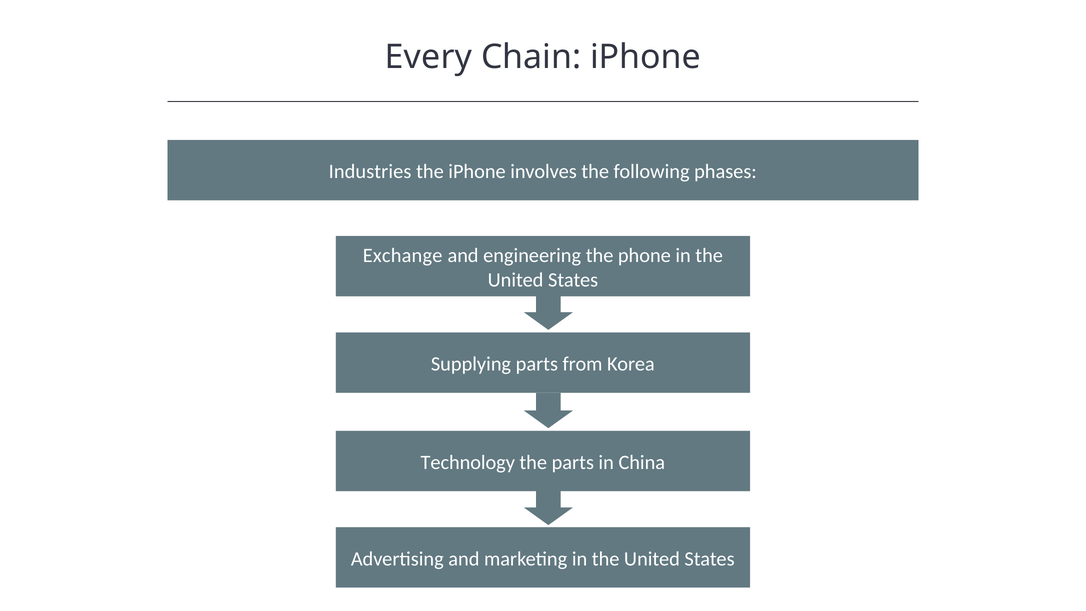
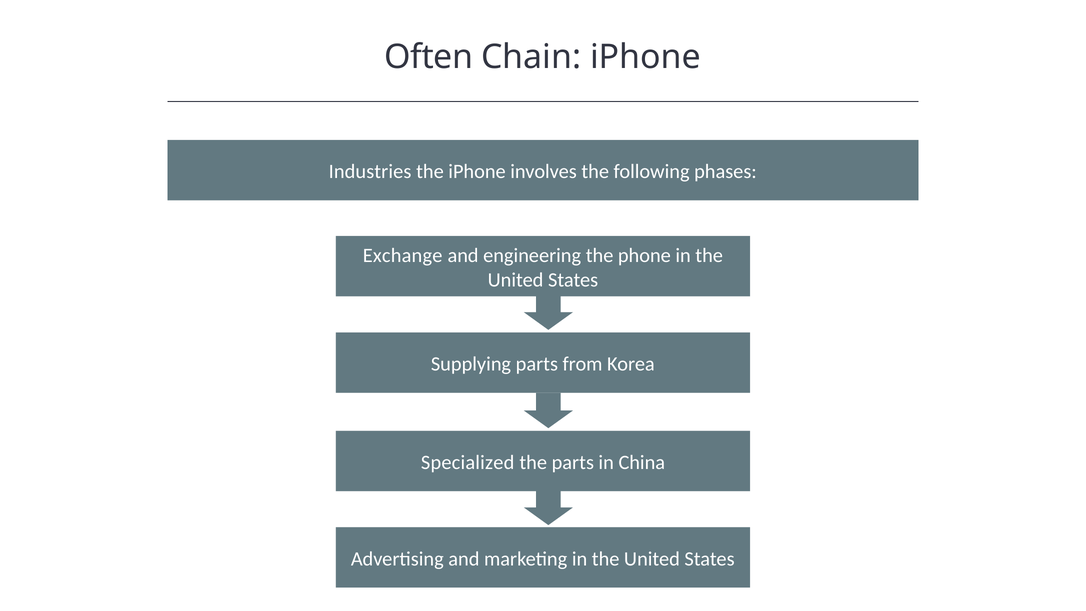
Every: Every -> Often
Technology: Technology -> Specialized
